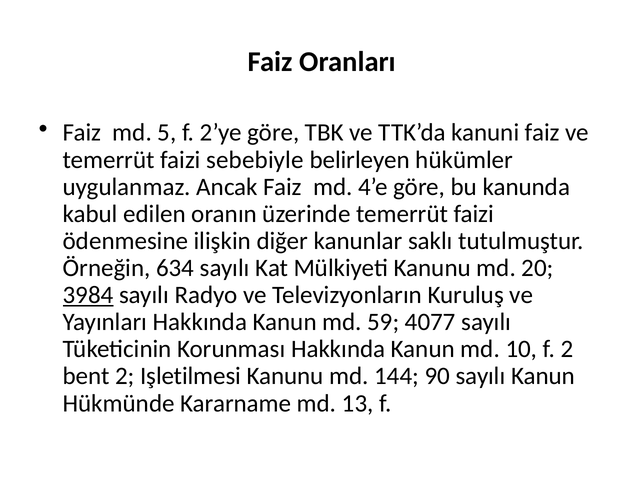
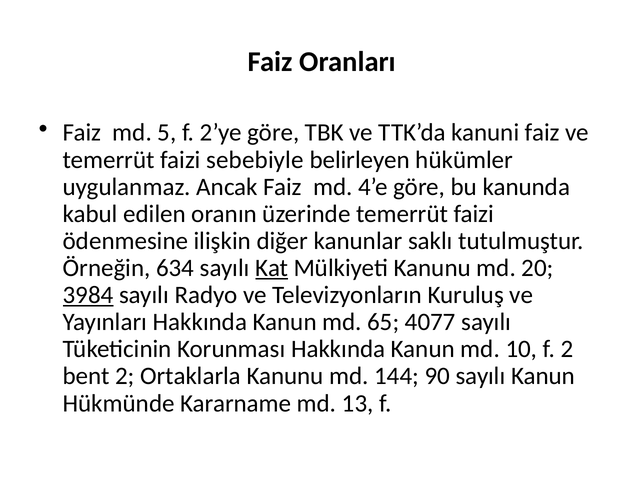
Kat underline: none -> present
59: 59 -> 65
Işletilmesi: Işletilmesi -> Ortaklarla
